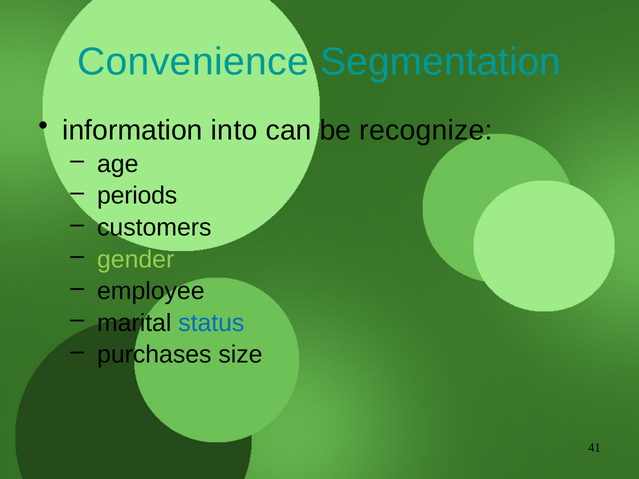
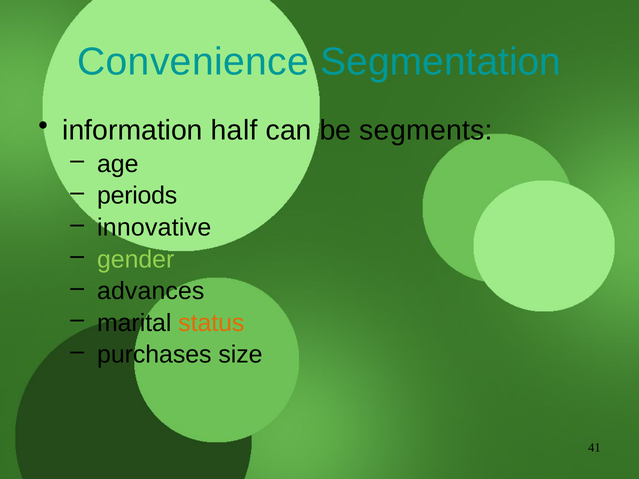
into: into -> half
recognize: recognize -> segments
customers: customers -> innovative
employee: employee -> advances
status colour: blue -> orange
